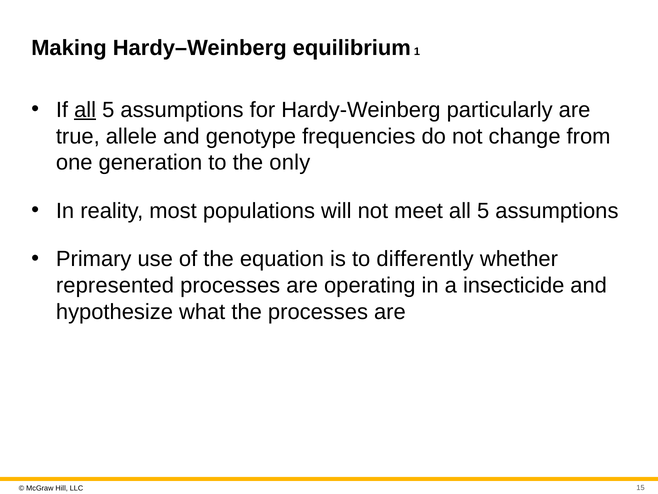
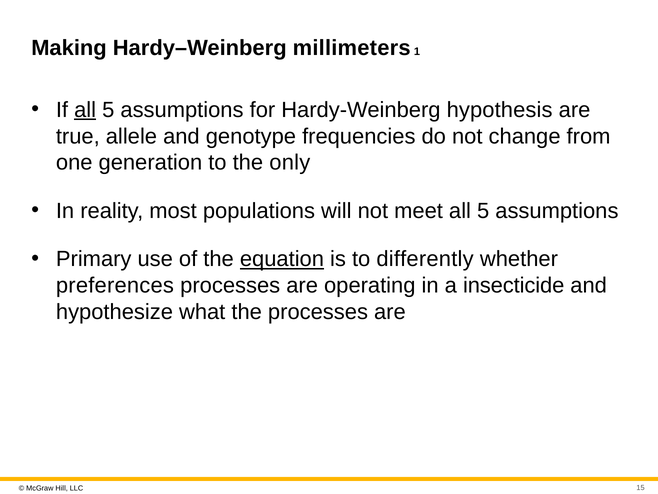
equilibrium: equilibrium -> millimeters
particularly: particularly -> hypothesis
equation underline: none -> present
represented: represented -> preferences
